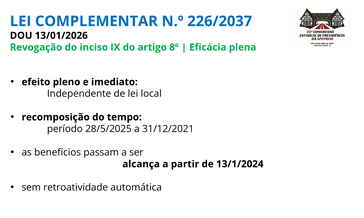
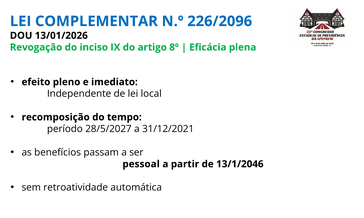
226/2037: 226/2037 -> 226/2096
28/5/2025: 28/5/2025 -> 28/5/2027
alcança: alcança -> pessoal
13/1/2024: 13/1/2024 -> 13/1/2046
